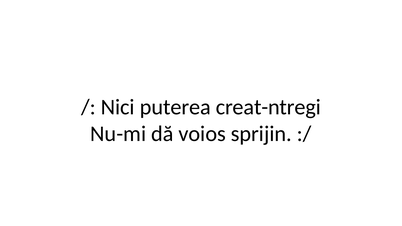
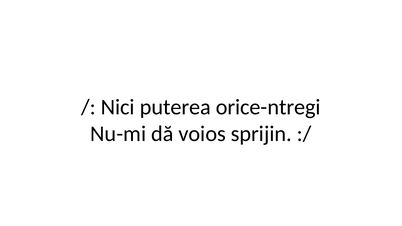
creat-ntregi: creat-ntregi -> orice-ntregi
